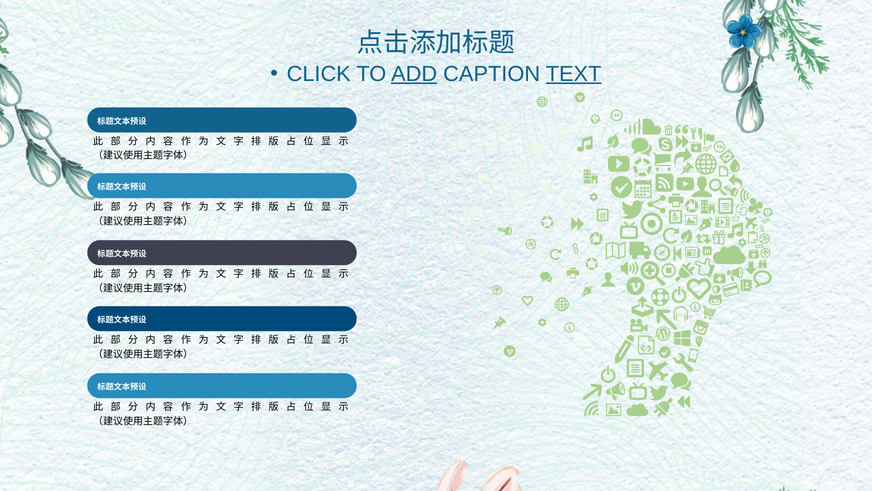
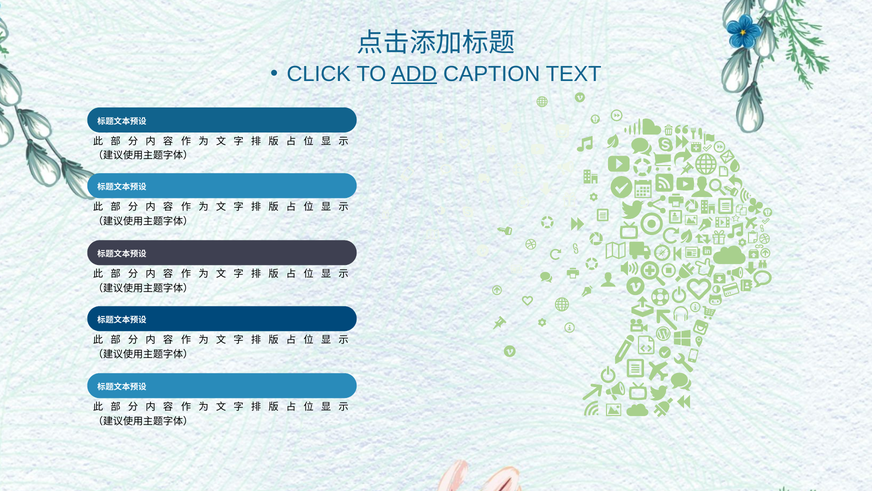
TEXT underline: present -> none
